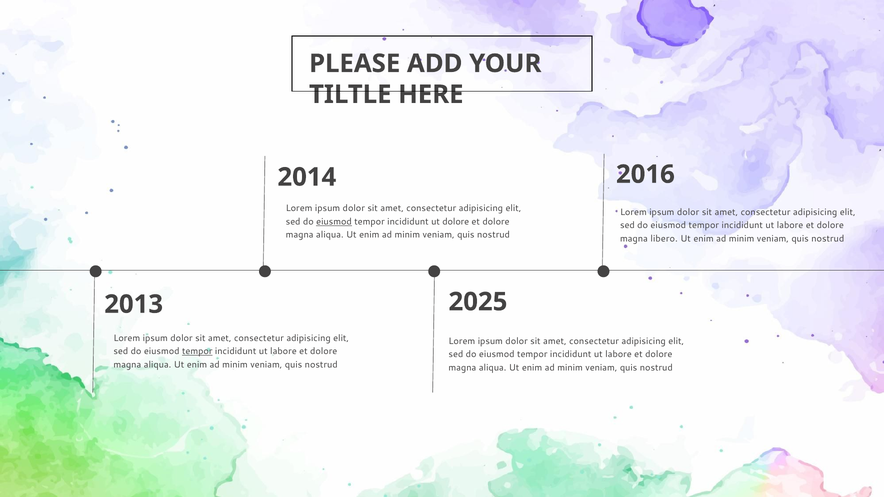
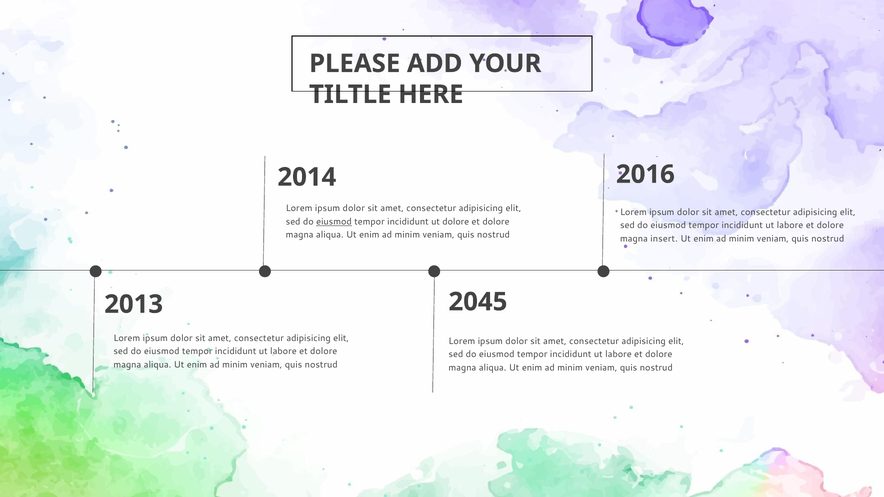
libero: libero -> insert
2025: 2025 -> 2045
tempor at (197, 351) underline: present -> none
